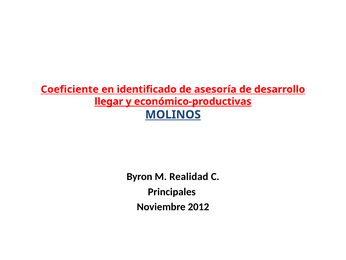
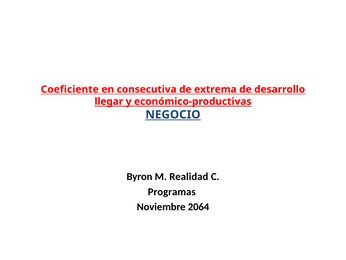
identificado: identificado -> consecutiva
asesoría: asesoría -> extrema
MOLINOS: MOLINOS -> NEGOCIO
Principales: Principales -> Programas
2012: 2012 -> 2064
